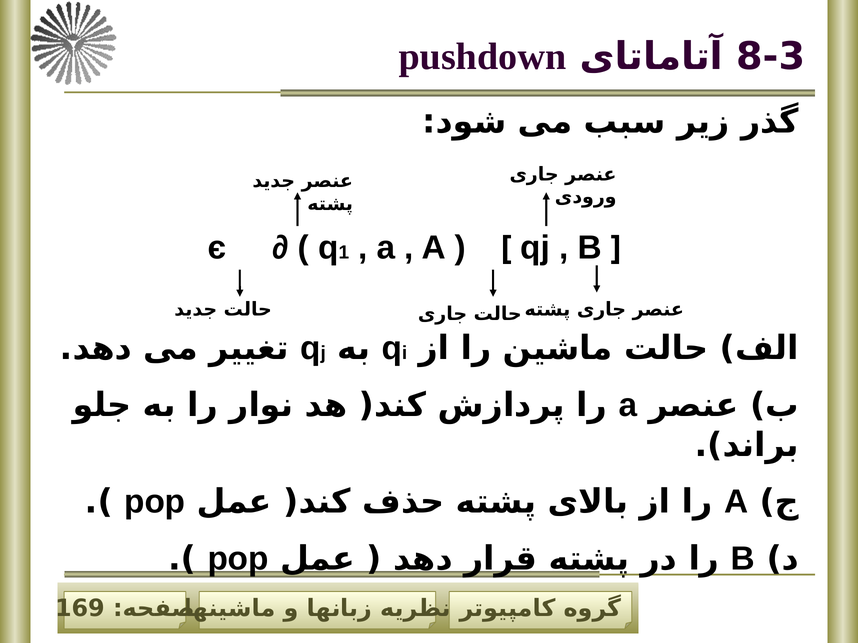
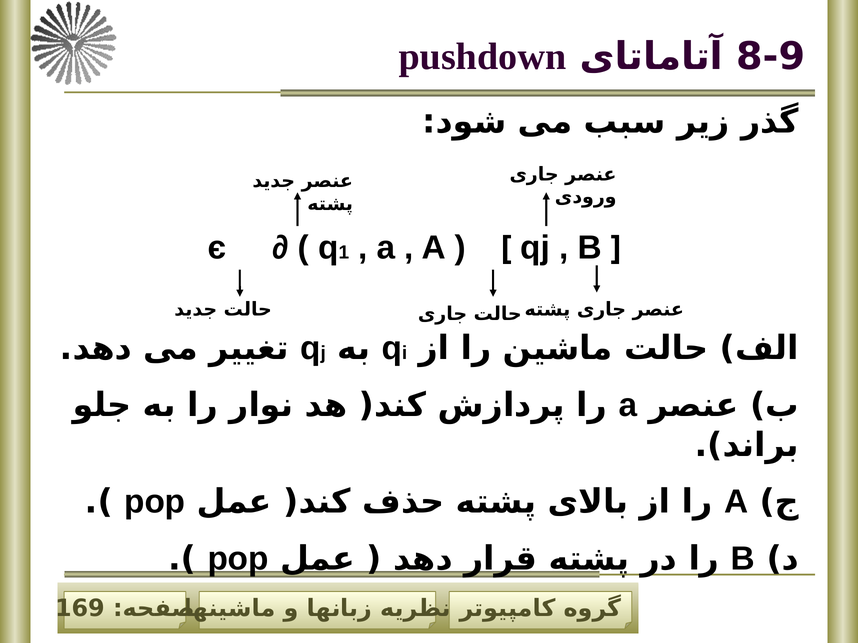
8-3: 8-3 -> 8-9
